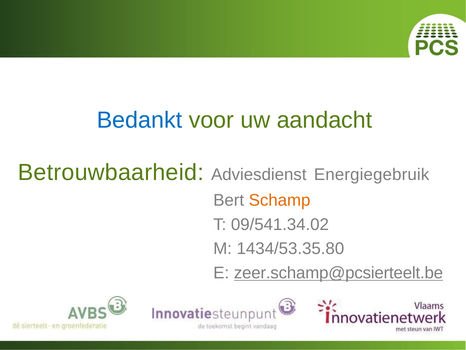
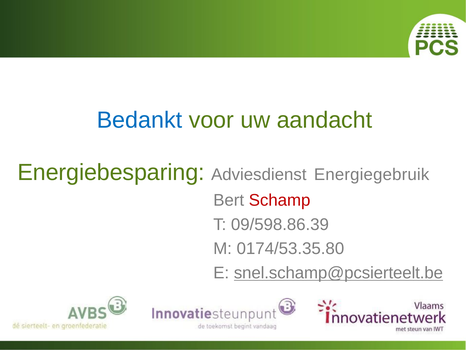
Betrouwbaarheid: Betrouwbaarheid -> Energiebesparing
Schamp colour: orange -> red
09/541.34.02: 09/541.34.02 -> 09/598.86.39
1434/53.35.80: 1434/53.35.80 -> 0174/53.35.80
zeer.schamp@pcsierteelt.be: zeer.schamp@pcsierteelt.be -> snel.schamp@pcsierteelt.be
